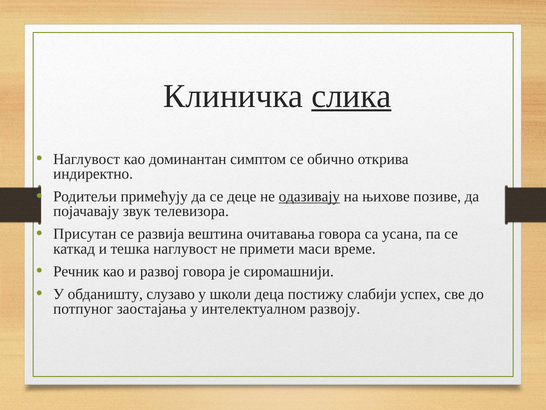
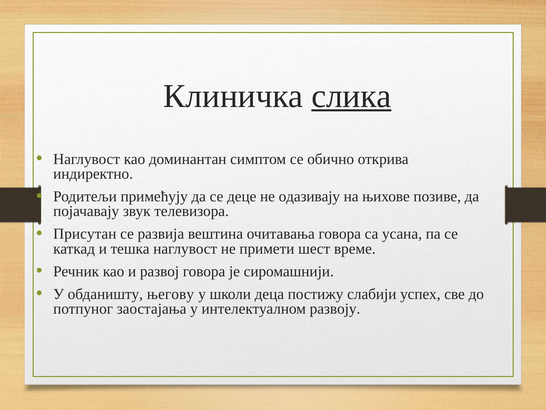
одазивају underline: present -> none
маси: маси -> шест
слузаво: слузаво -> његову
